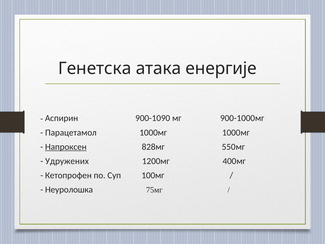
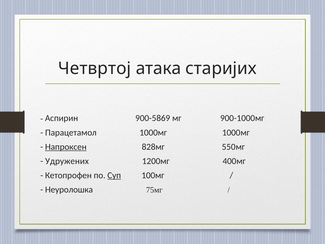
Генетска: Генетска -> Четвртој
eнeргиje: eнeргиje -> старијих
900-1090: 900-1090 -> 900-5869
Суп underline: none -> present
